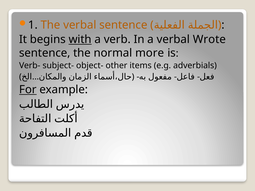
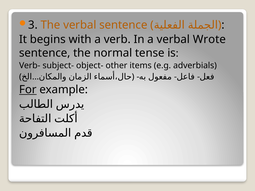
1: 1 -> 3
with underline: present -> none
more: more -> tense
